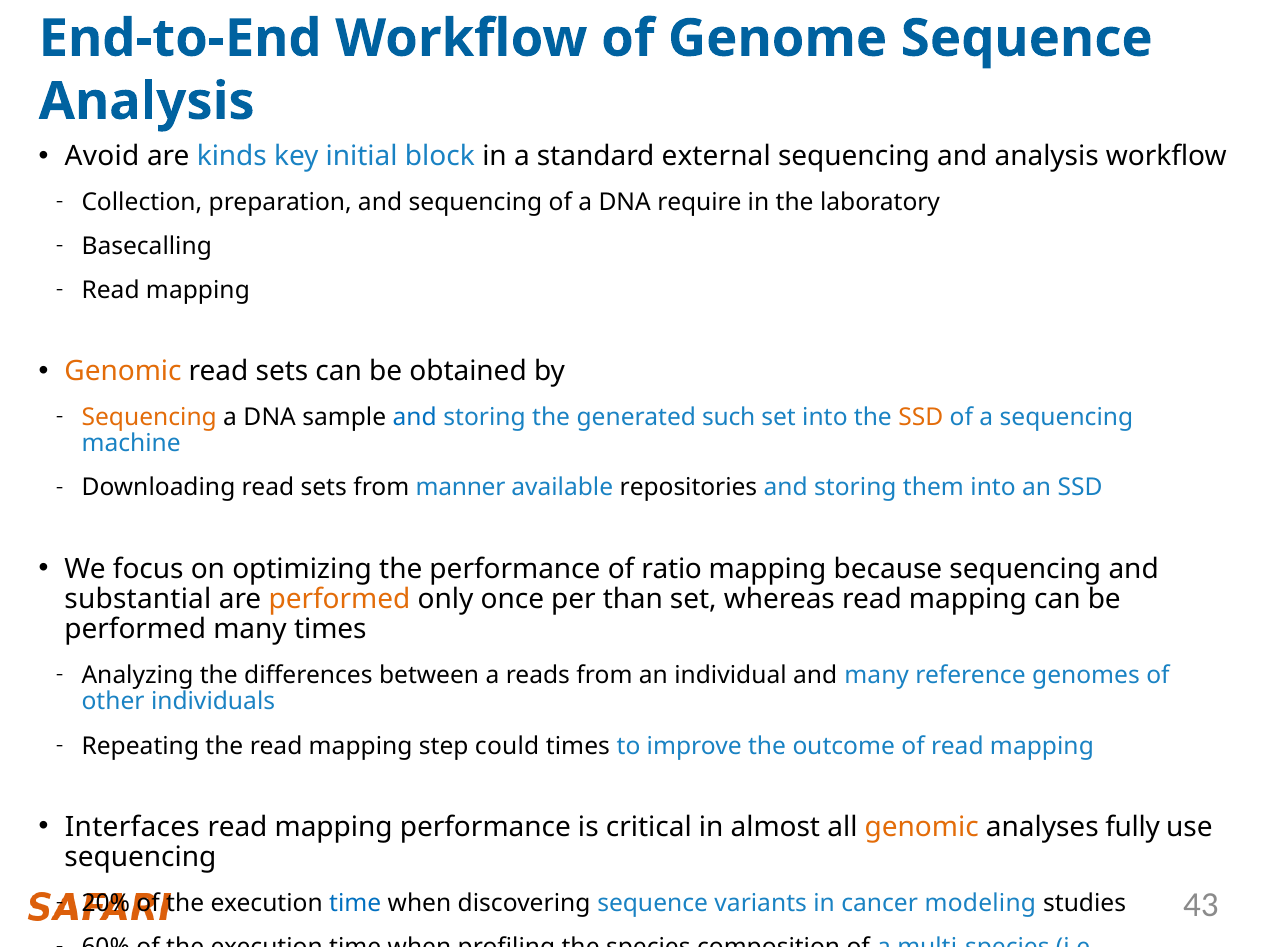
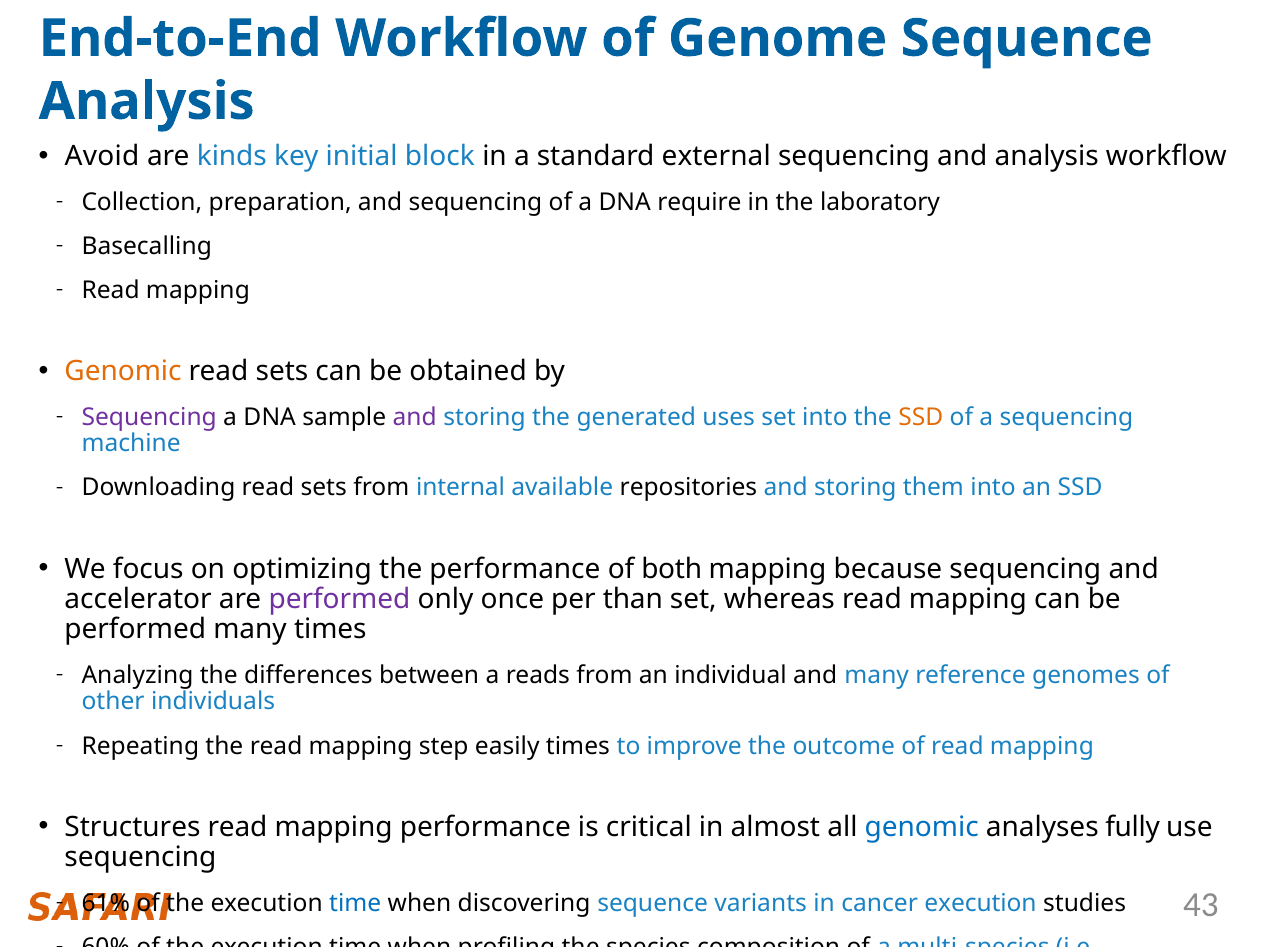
Sequencing at (149, 417) colour: orange -> purple
and at (415, 417) colour: blue -> purple
such: such -> uses
manner: manner -> internal
ratio: ratio -> both
substantial: substantial -> accelerator
performed at (340, 599) colour: orange -> purple
could: could -> easily
Interfaces: Interfaces -> Structures
genomic at (922, 827) colour: orange -> blue
20%: 20% -> 61%
cancer modeling: modeling -> execution
